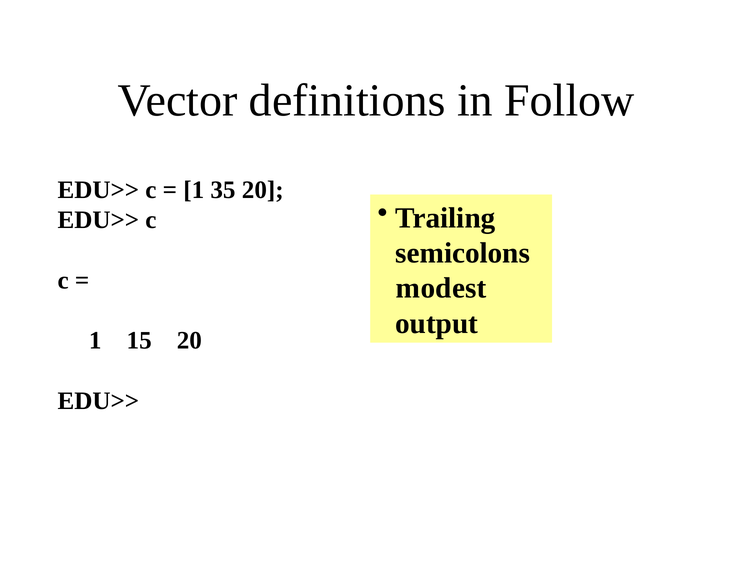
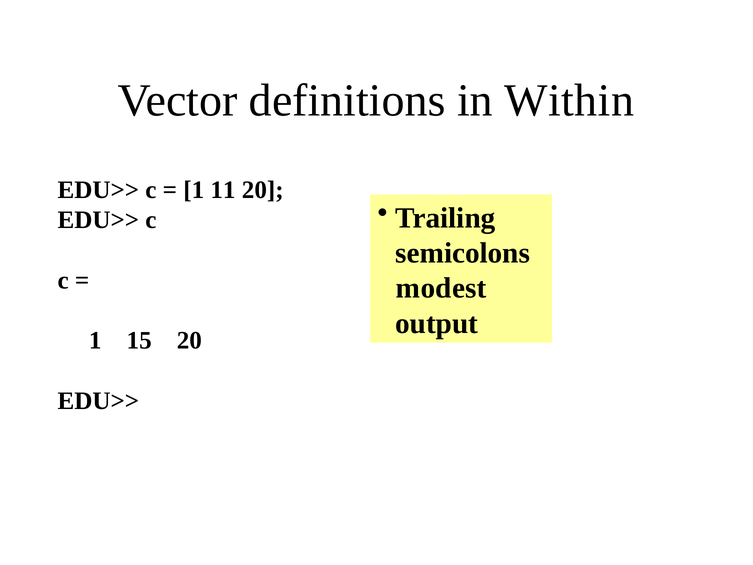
Follow: Follow -> Within
35: 35 -> 11
